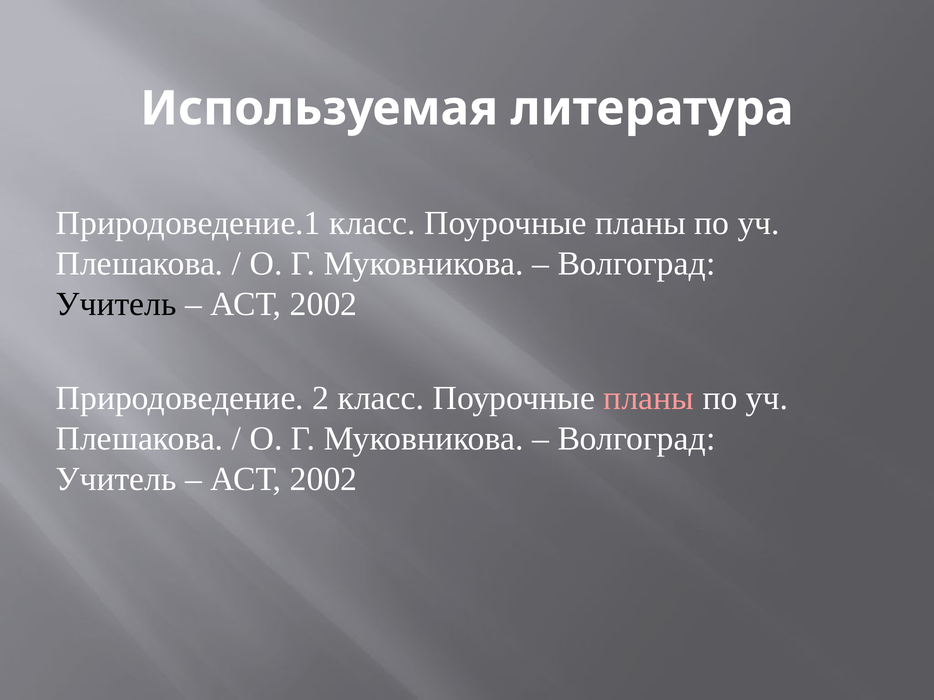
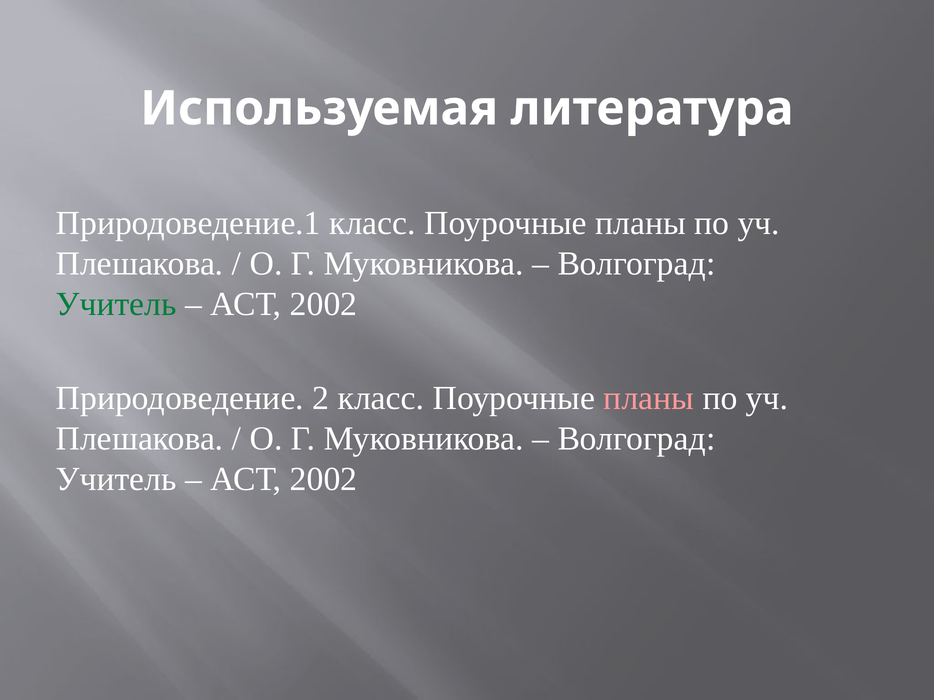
Учитель at (116, 304) colour: black -> green
